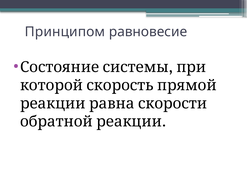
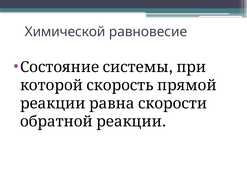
Принципом: Принципом -> Химической
